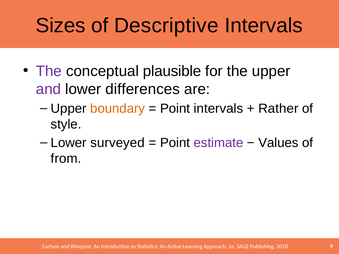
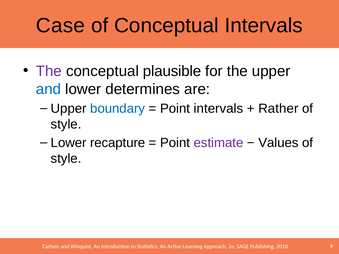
Sizes: Sizes -> Case
of Descriptive: Descriptive -> Conceptual
and at (48, 89) colour: purple -> blue
differences: differences -> determines
boundary colour: orange -> blue
surveyed: surveyed -> recapture
from at (66, 159): from -> style
